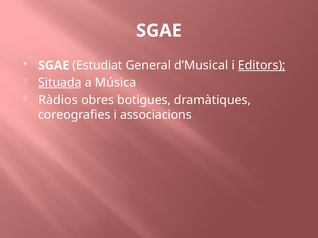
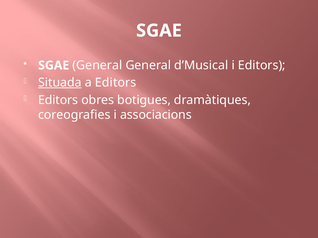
SGAE Estudiat: Estudiat -> General
Editors at (262, 66) underline: present -> none
a Música: Música -> Editors
Ràdios at (58, 100): Ràdios -> Editors
